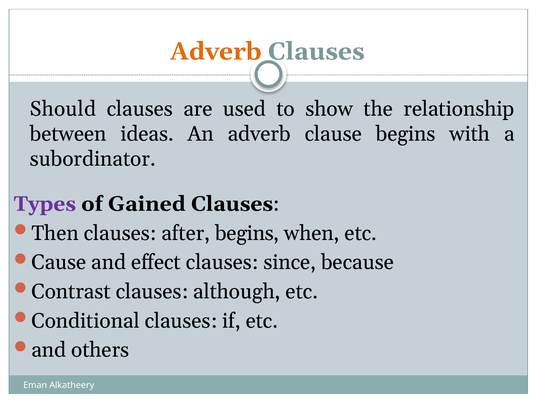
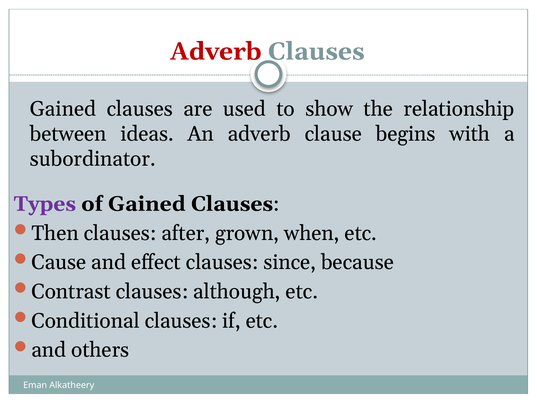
Adverb at (216, 51) colour: orange -> red
Should at (63, 109): Should -> Gained
after begins: begins -> grown
